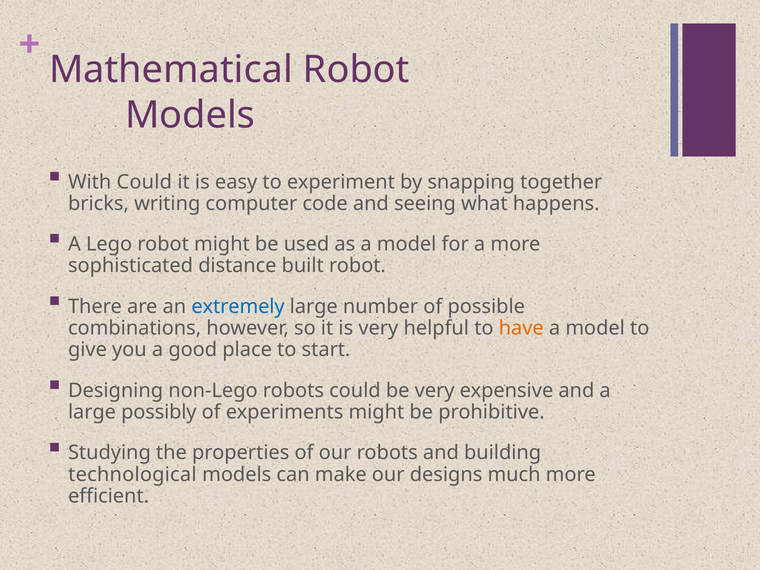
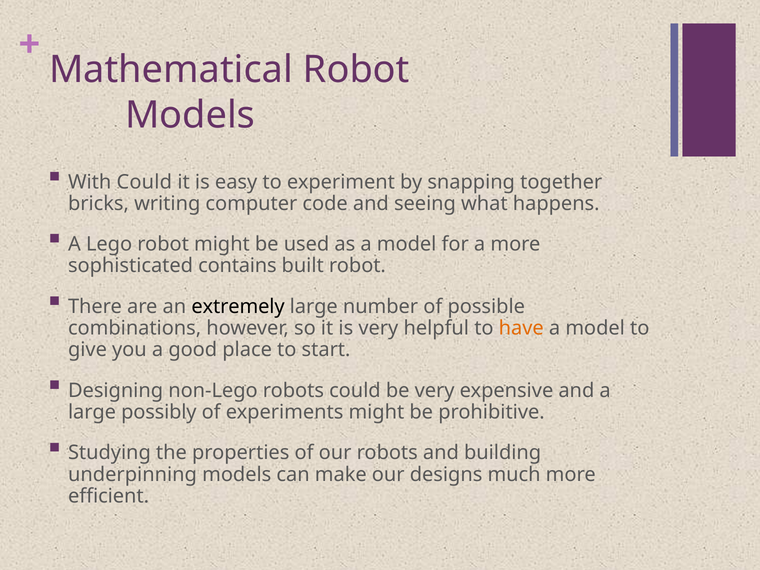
distance: distance -> contains
extremely colour: blue -> black
technological: technological -> underpinning
